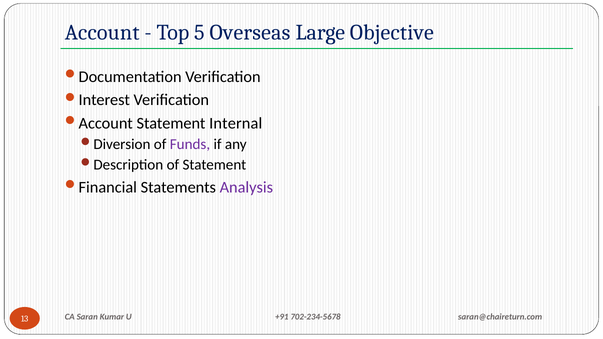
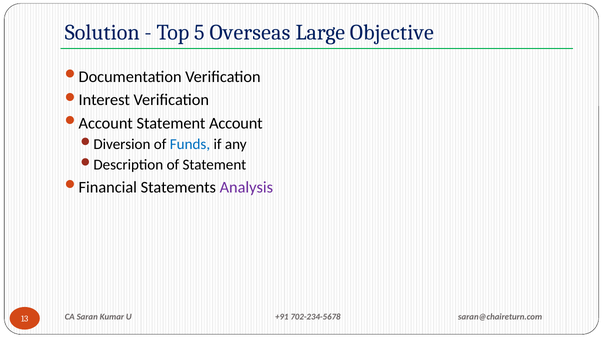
Account: Account -> Solution
Internal: Internal -> Account
Funds colour: purple -> blue
